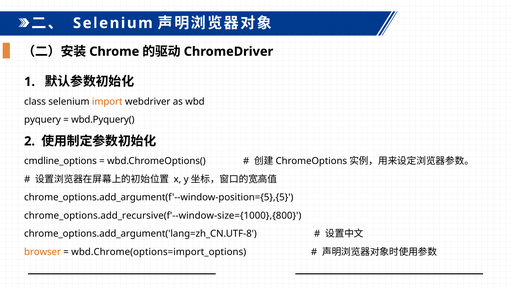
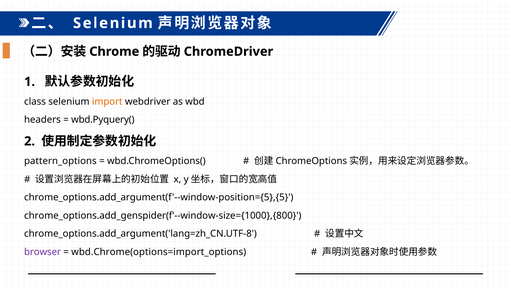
pyquery: pyquery -> headers
cmdline_options: cmdline_options -> pattern_options
chrome_options.add_recursive(f'--window-size={1000},{800: chrome_options.add_recursive(f'--window-size={1000},{800 -> chrome_options.add_genspider(f'--window-size={1000},{800
browser colour: orange -> purple
